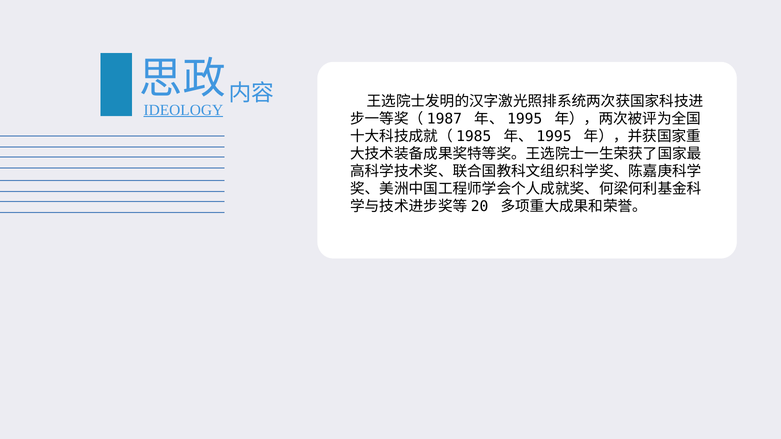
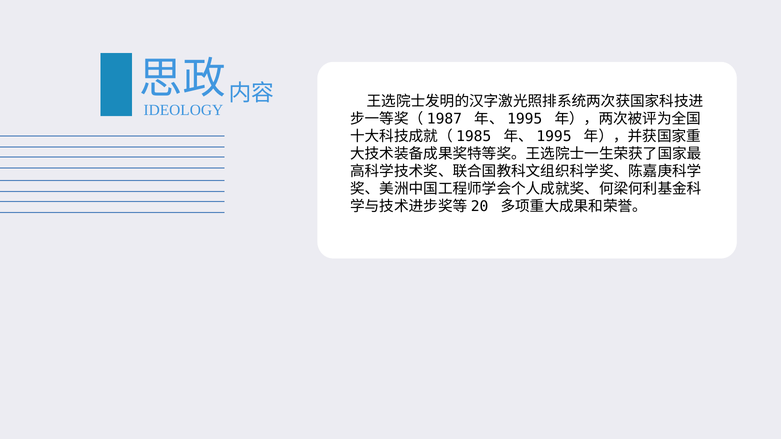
IDEOLOGY underline: present -> none
